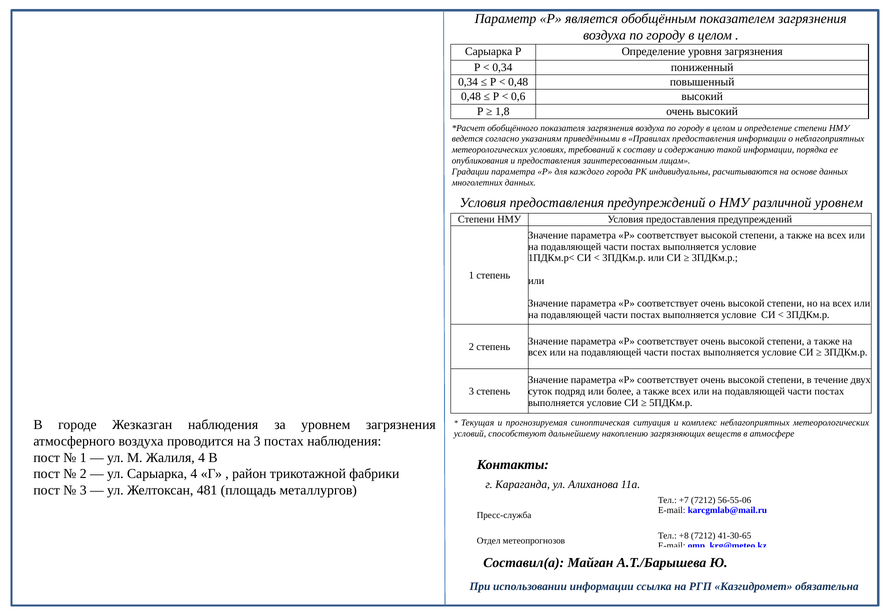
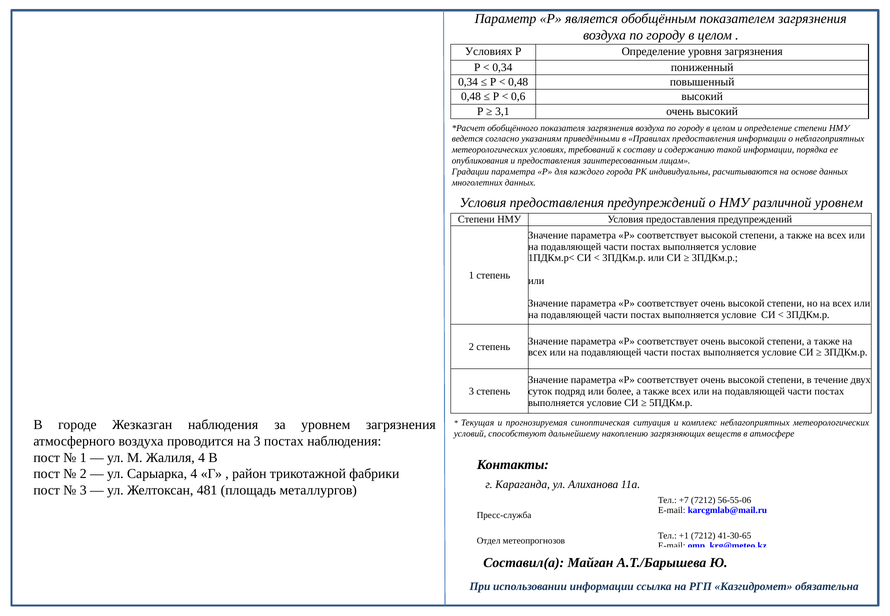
Сарыарка at (489, 52): Сарыарка -> Условиях
1,8: 1,8 -> 3,1
+8: +8 -> +1
